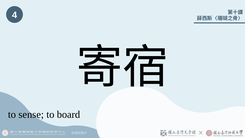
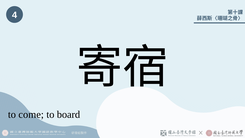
sense: sense -> come
